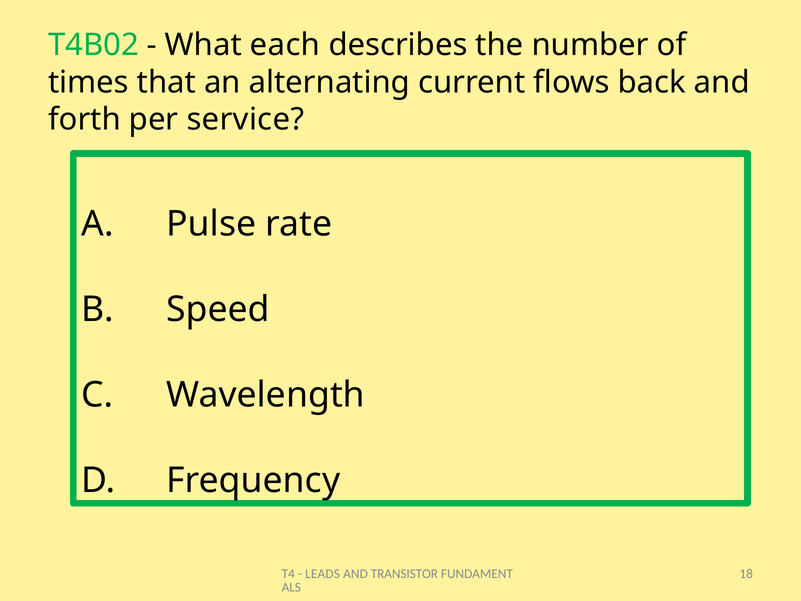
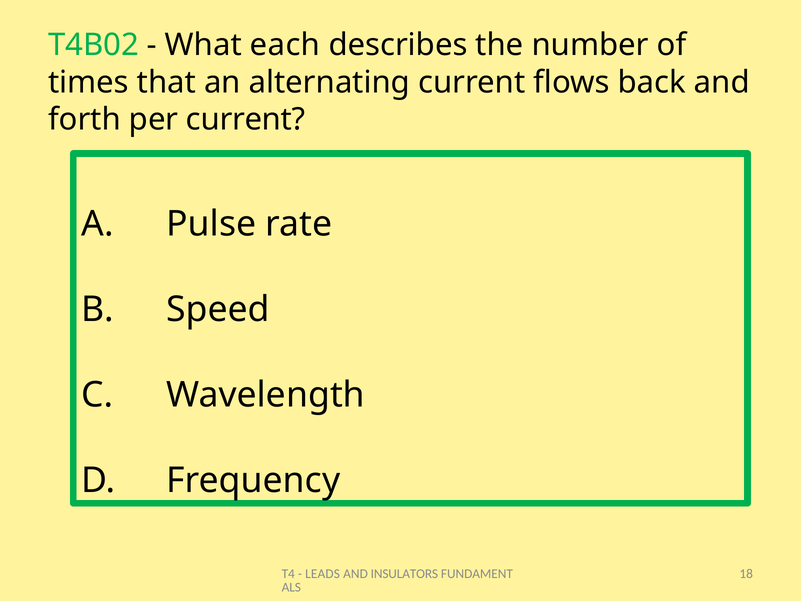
per service: service -> current
TRANSISTOR: TRANSISTOR -> INSULATORS
